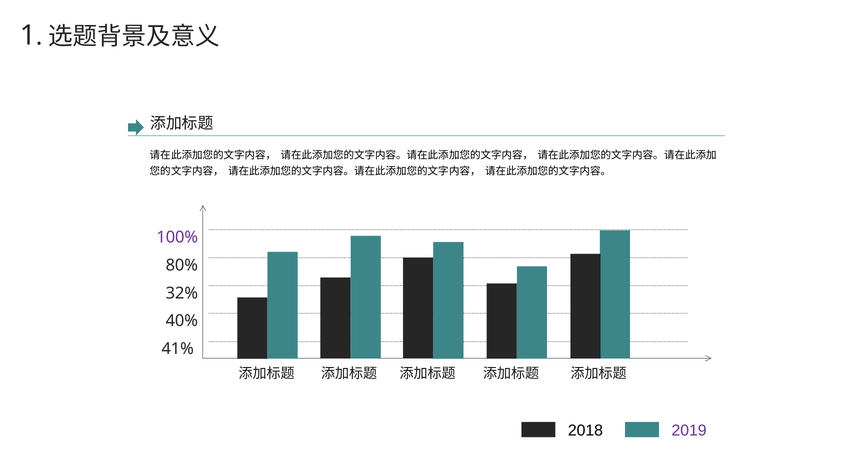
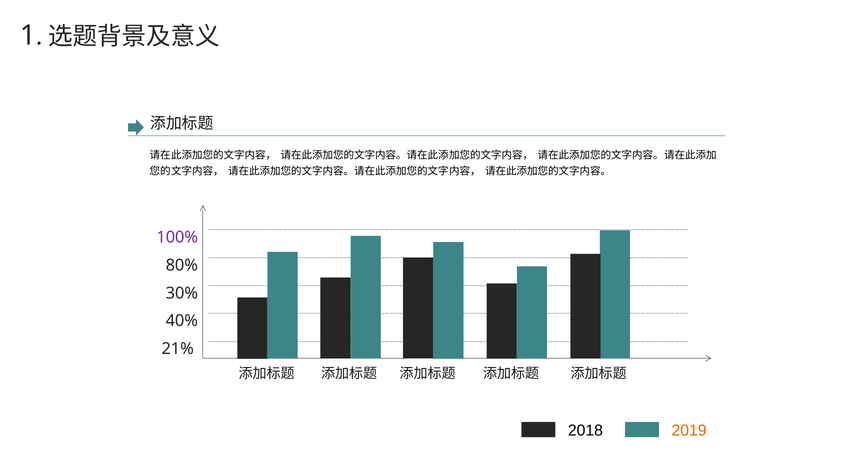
32%: 32% -> 30%
41%: 41% -> 21%
2019 colour: purple -> orange
